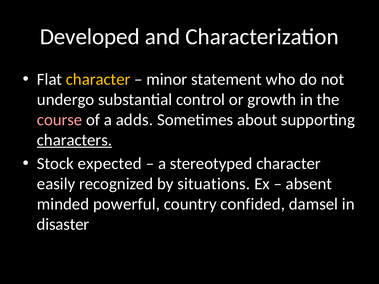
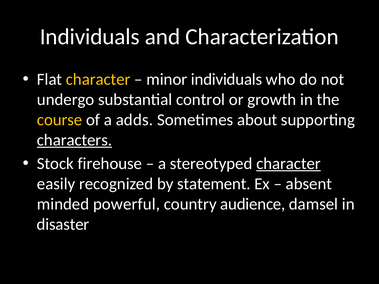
Developed at (90, 37): Developed -> Individuals
minor statement: statement -> individuals
course colour: pink -> yellow
expected: expected -> firehouse
character at (289, 164) underline: none -> present
situations: situations -> statement
confided: confided -> audience
